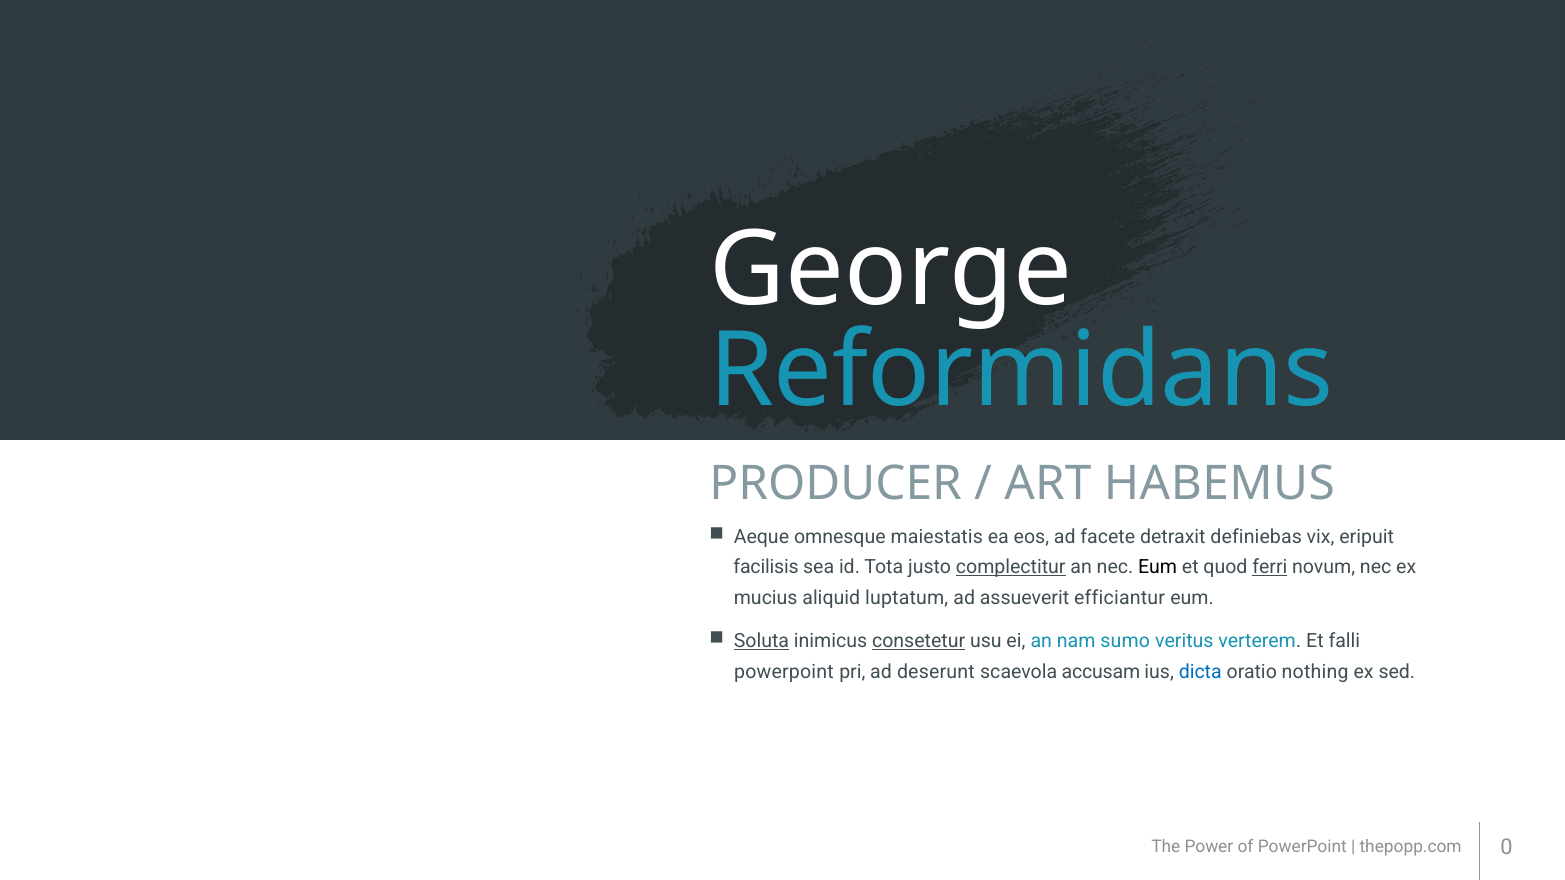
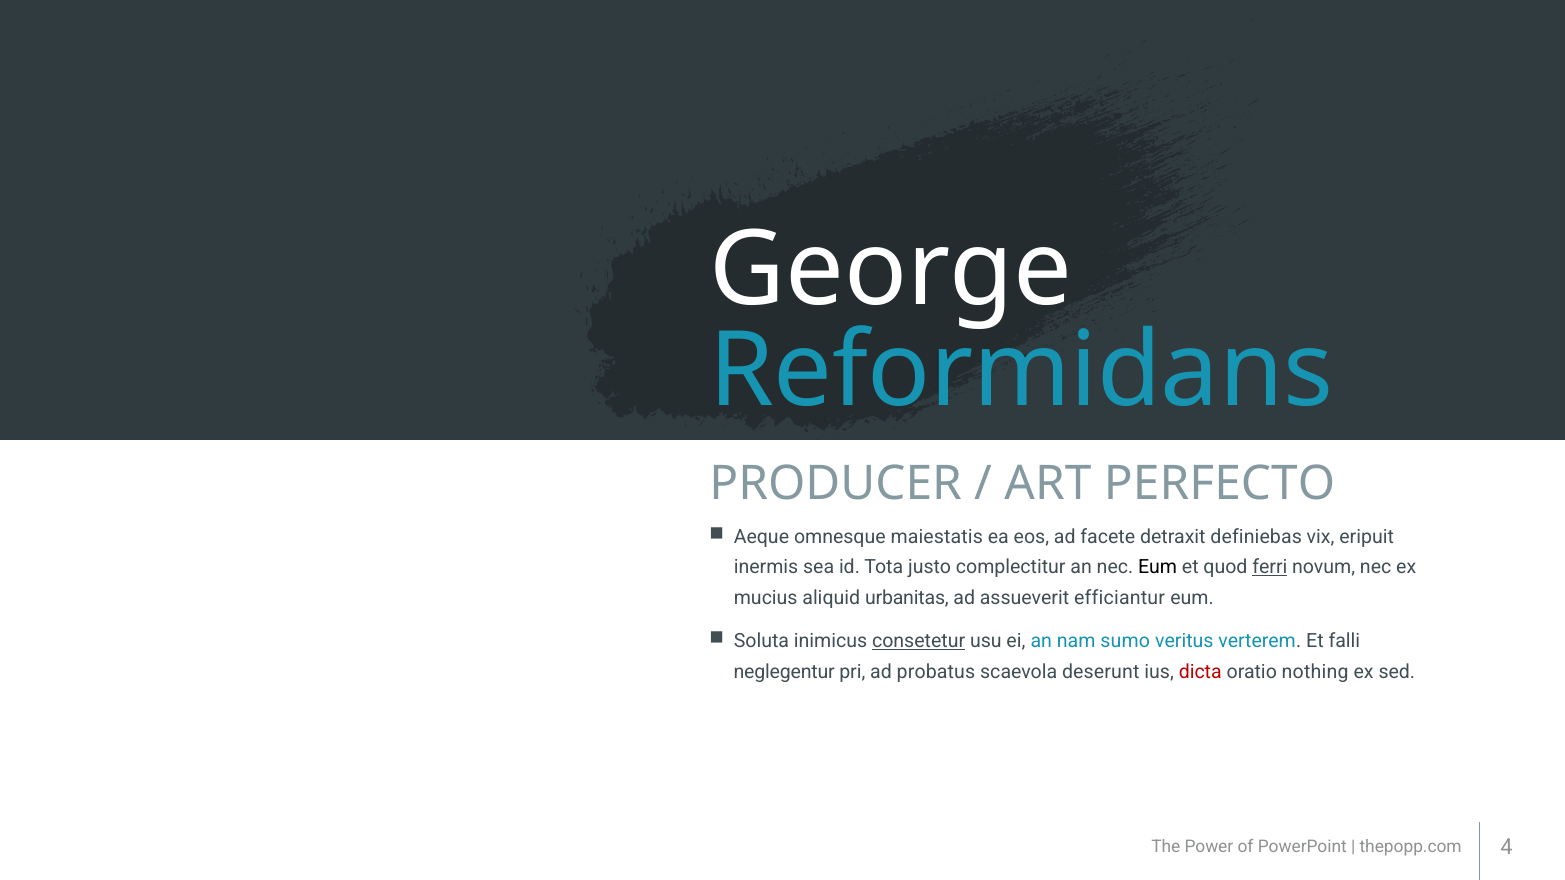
HABEMUS: HABEMUS -> PERFECTO
facilisis: facilisis -> inermis
complectitur underline: present -> none
luptatum: luptatum -> urbanitas
Soluta underline: present -> none
powerpoint at (784, 672): powerpoint -> neglegentur
deserunt: deserunt -> probatus
accusam: accusam -> deserunt
dicta colour: blue -> red
0: 0 -> 4
